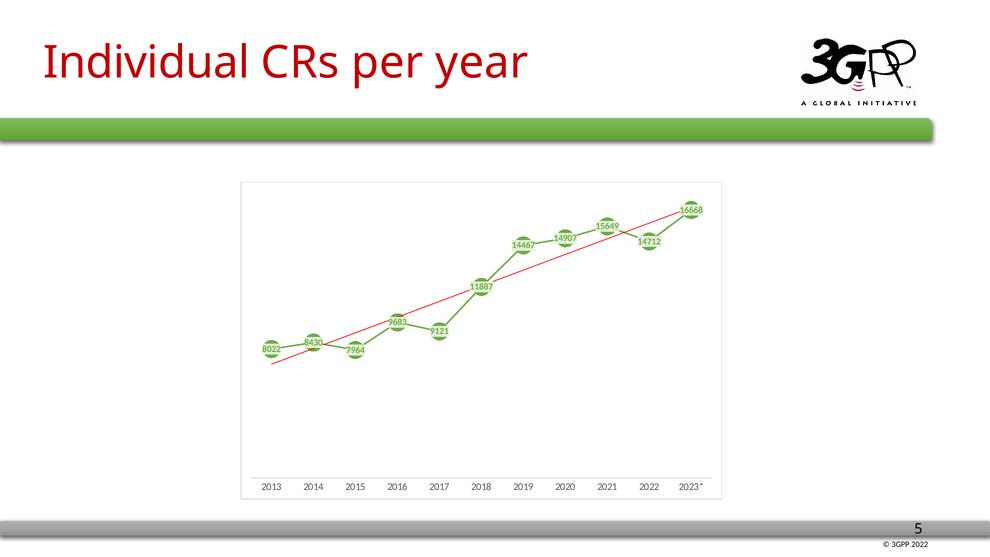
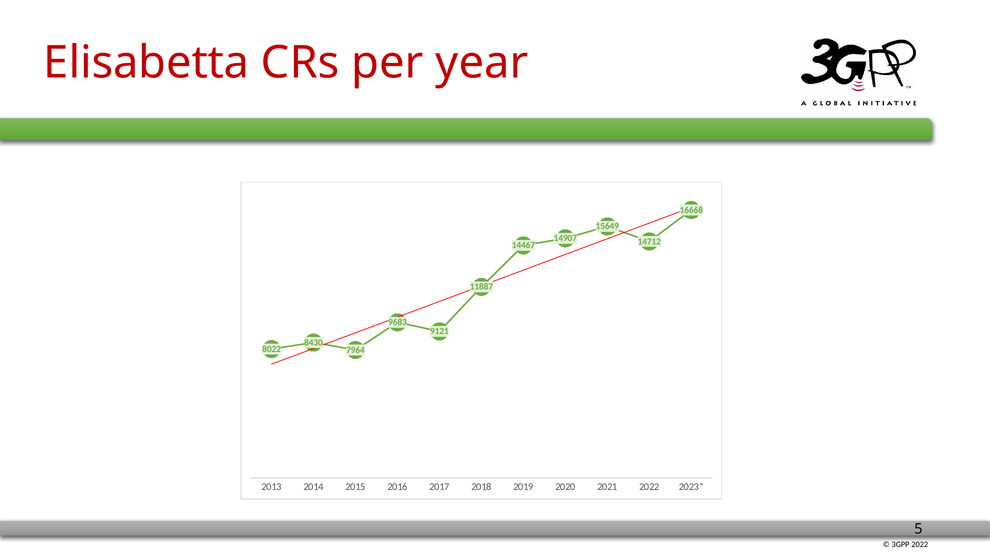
Individual: Individual -> Elisabetta
